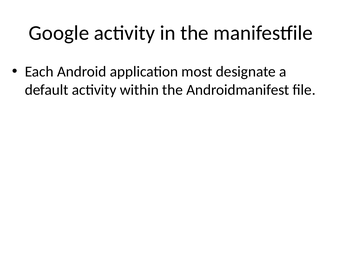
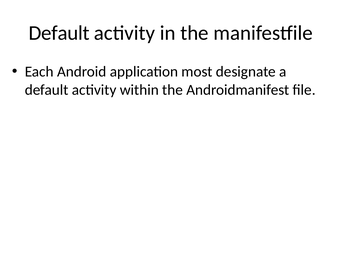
Google at (59, 33): Google -> Default
